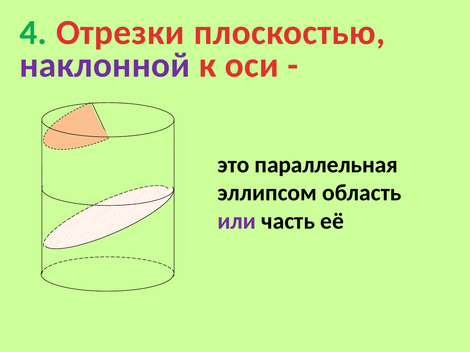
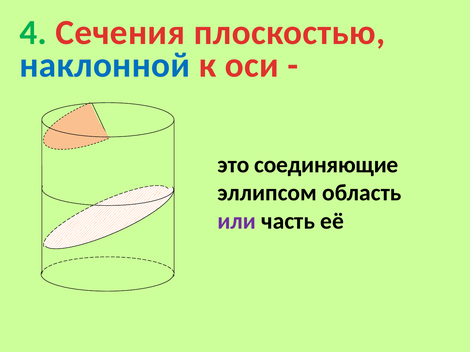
Отрезки: Отрезки -> Сечения
наклонной colour: purple -> blue
параллельная: параллельная -> соединяющие
